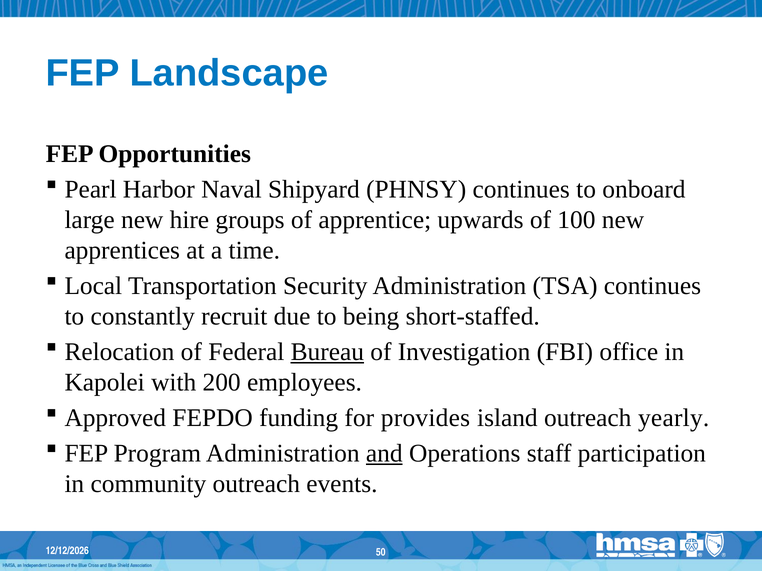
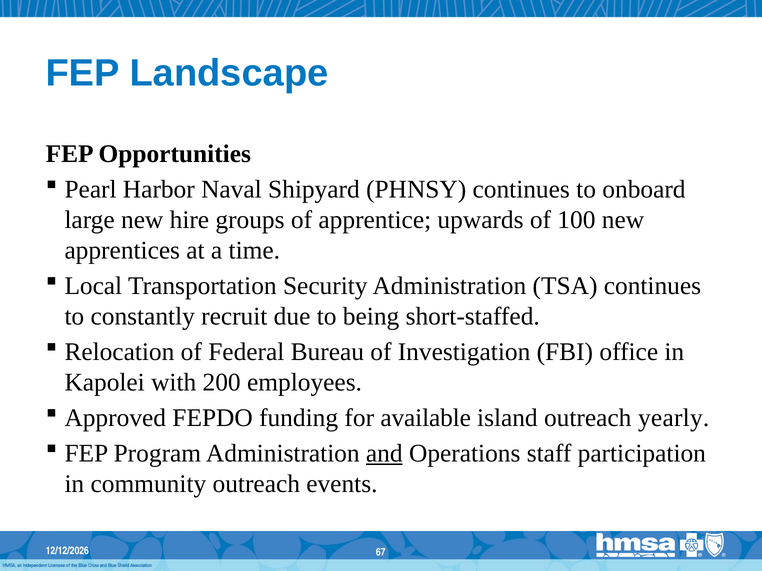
Bureau underline: present -> none
provides: provides -> available
50: 50 -> 67
